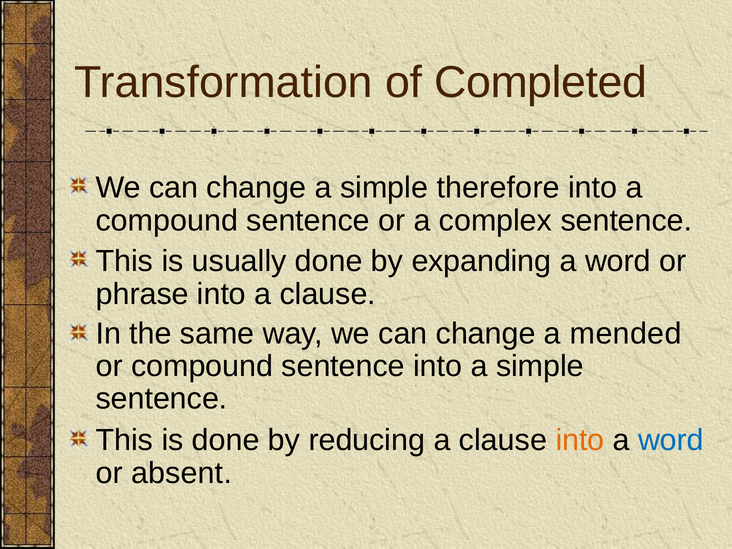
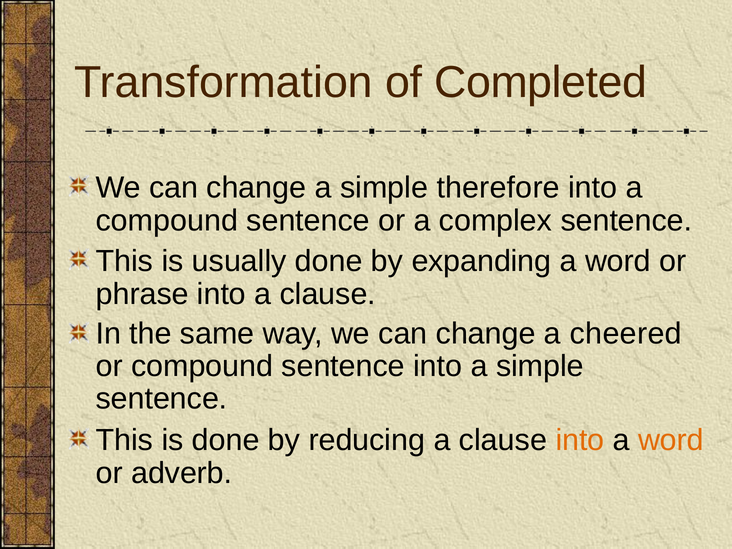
mended: mended -> cheered
word at (671, 440) colour: blue -> orange
absent: absent -> adverb
